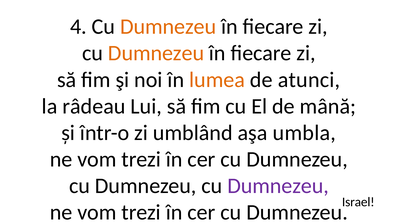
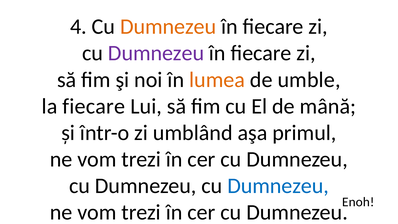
Dumnezeu at (156, 53) colour: orange -> purple
atunci: atunci -> umble
la râdeau: râdeau -> fiecare
umbla: umbla -> primul
Dumnezeu at (278, 186) colour: purple -> blue
Israel: Israel -> Enoh
